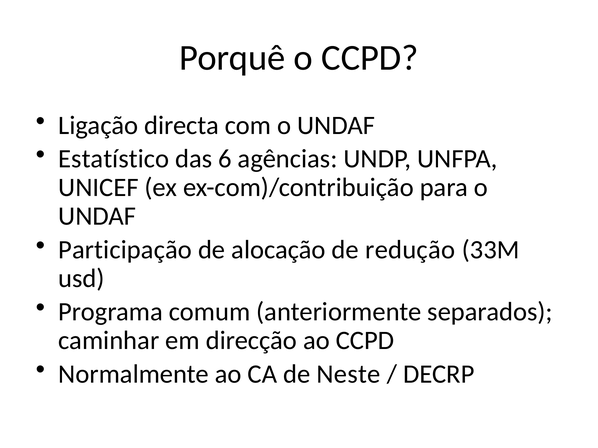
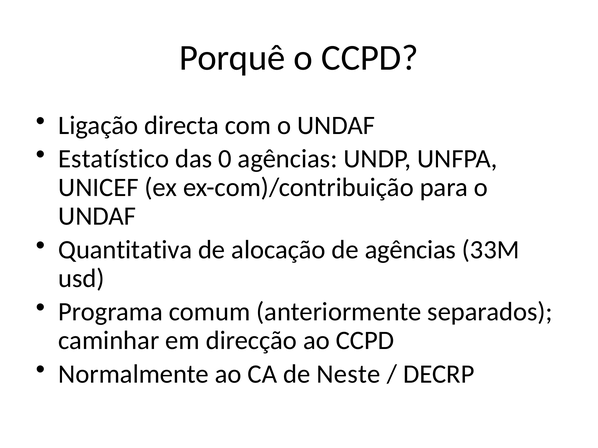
6: 6 -> 0
Participação: Participação -> Quantitativa
de redução: redução -> agências
